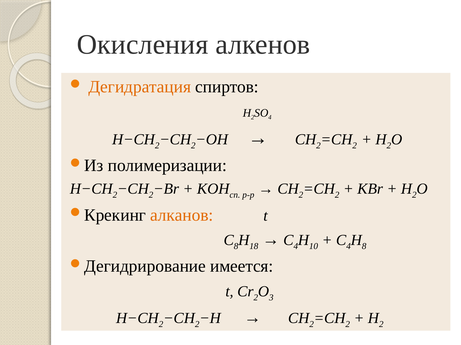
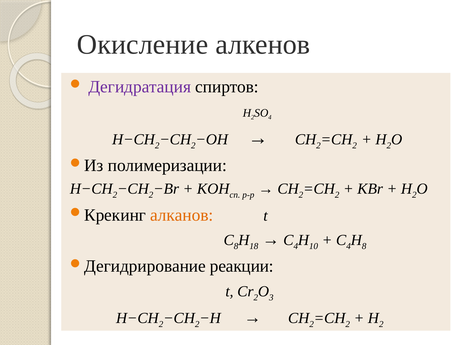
Окисления: Окисления -> Окисление
Дегидратация colour: orange -> purple
имеется: имеется -> реакции
